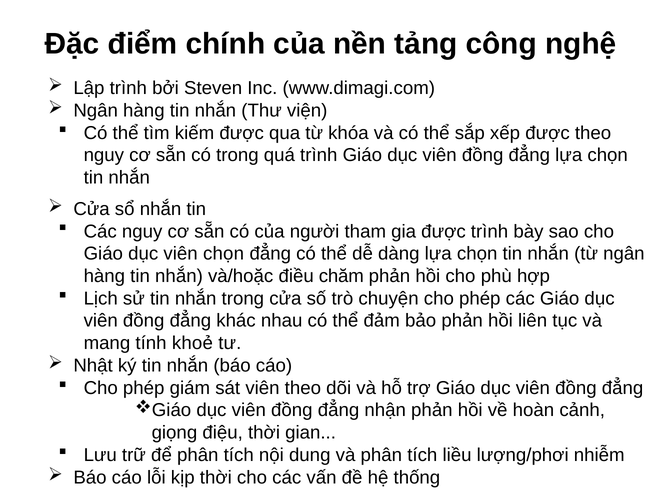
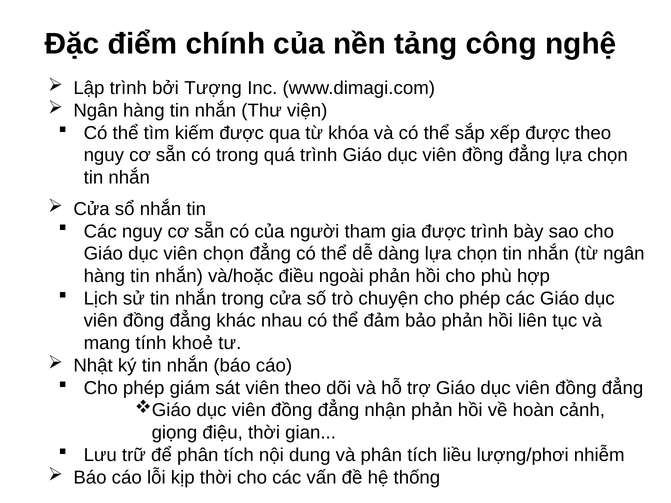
Steven: Steven -> Tượng
chăm: chăm -> ngoài
